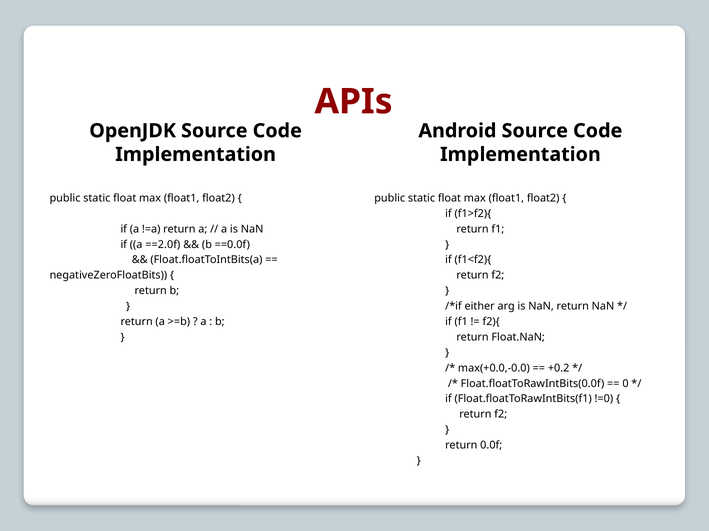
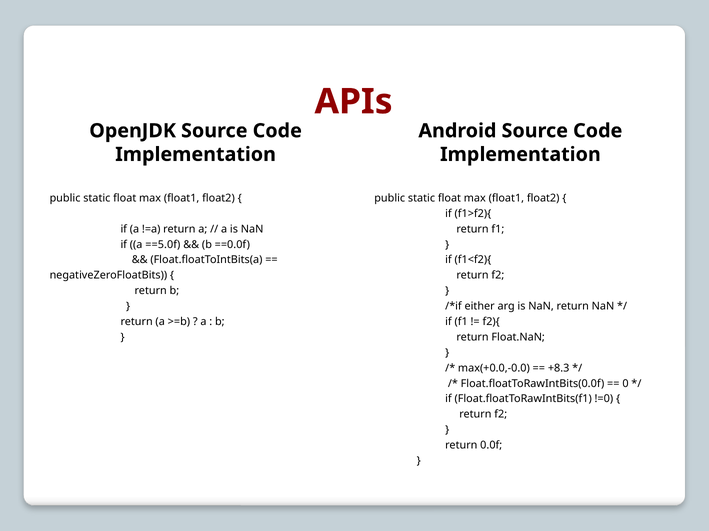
==2.0f: ==2.0f -> ==5.0f
+0.2: +0.2 -> +8.3
